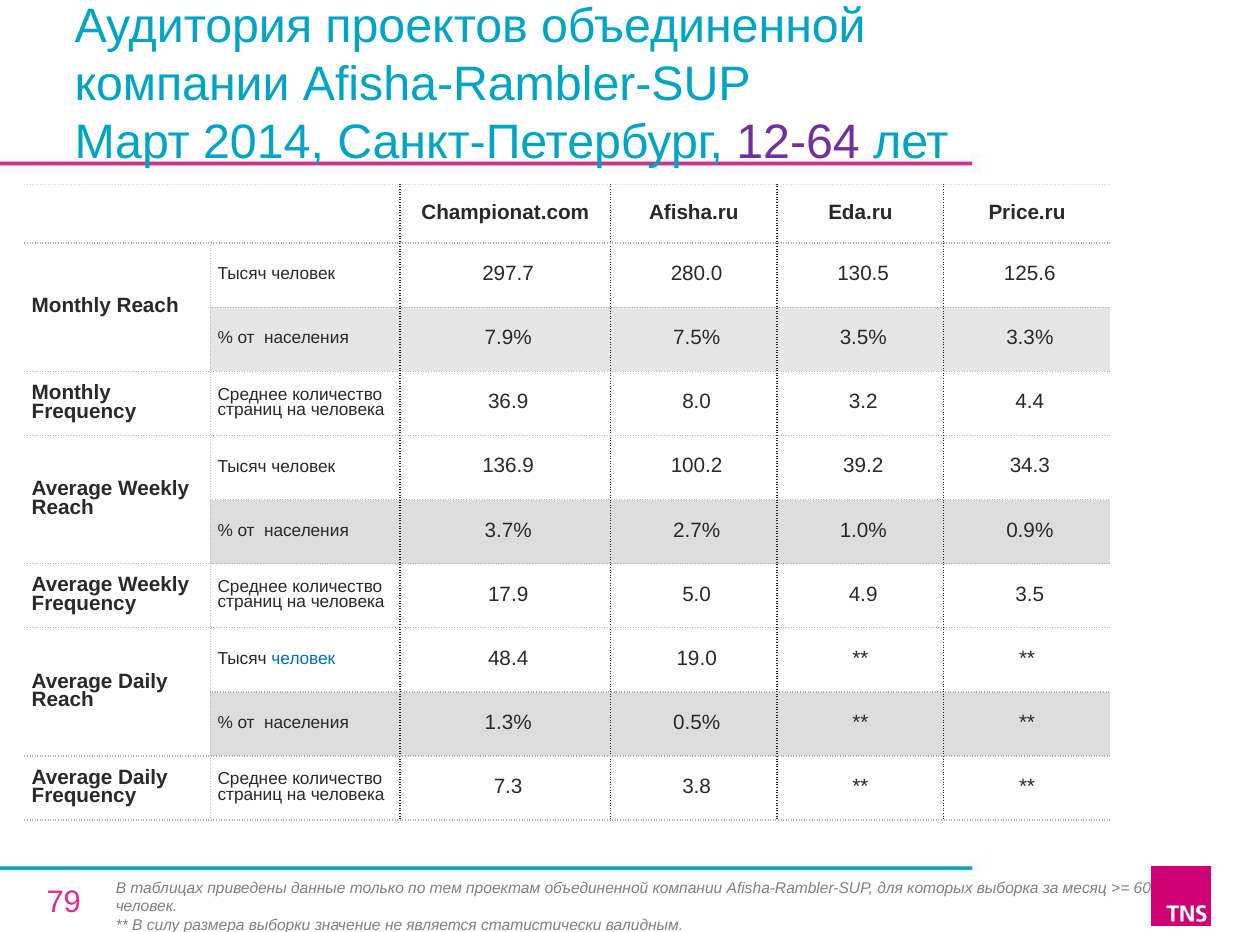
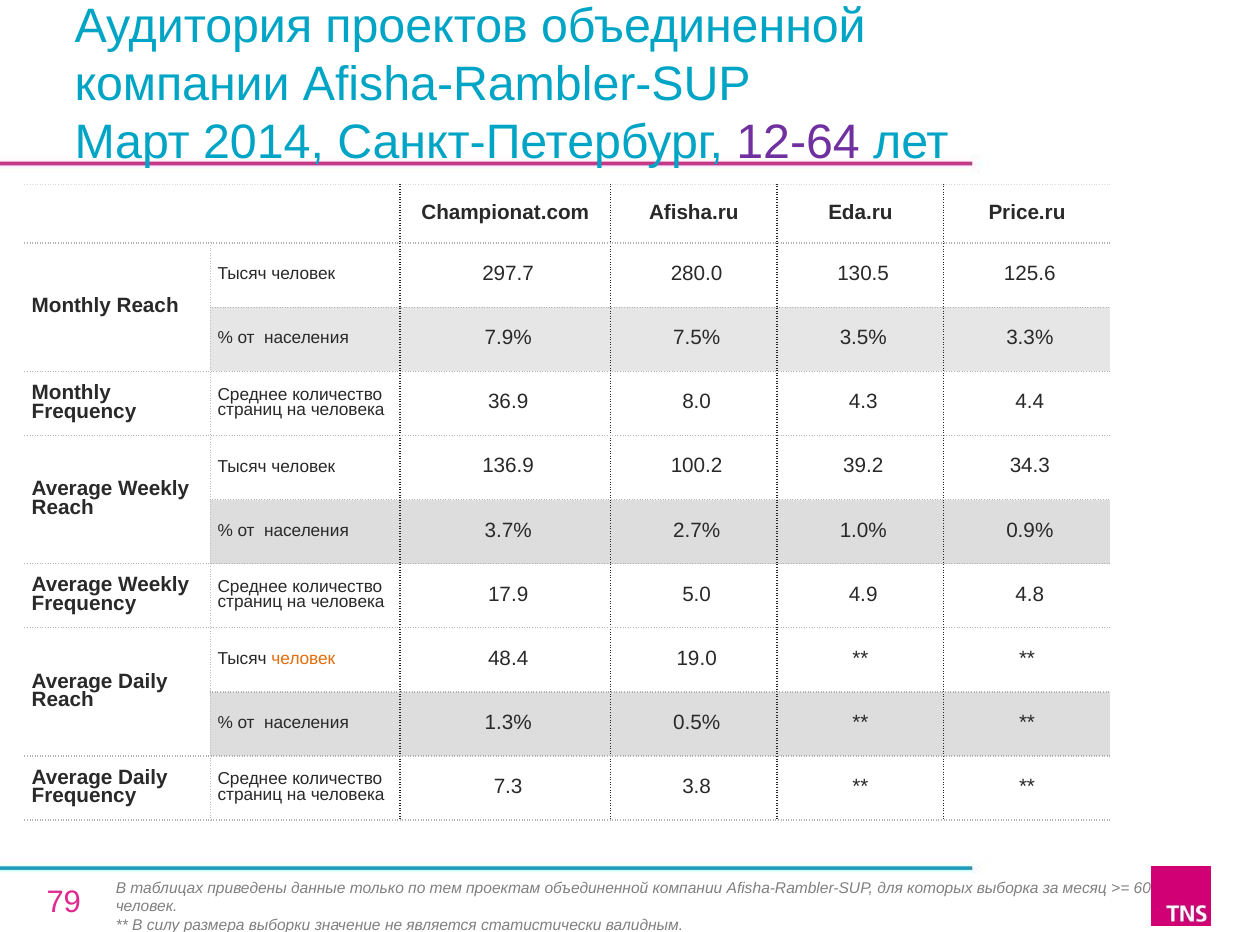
3.2: 3.2 -> 4.3
3.5: 3.5 -> 4.8
человек at (303, 659) colour: blue -> orange
